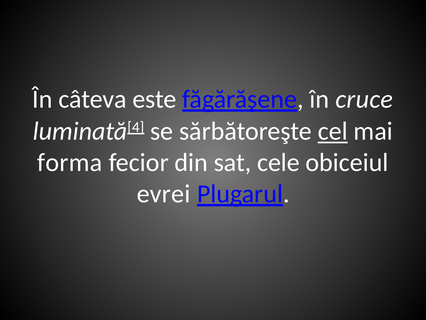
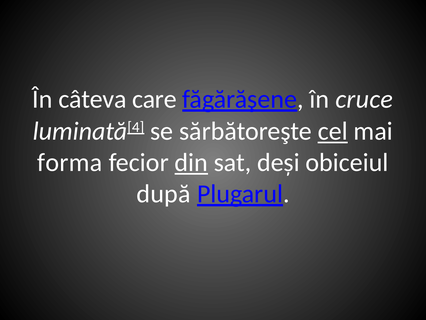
este: este -> care
din underline: none -> present
cele: cele -> deşi
evrei: evrei -> după
